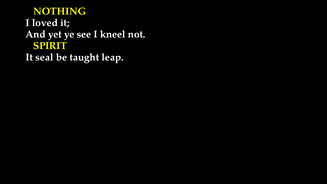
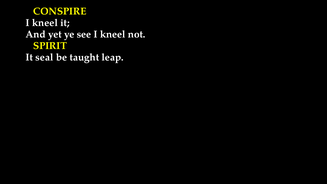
NOTHING: NOTHING -> CONSPIRE
loved at (45, 23): loved -> kneel
